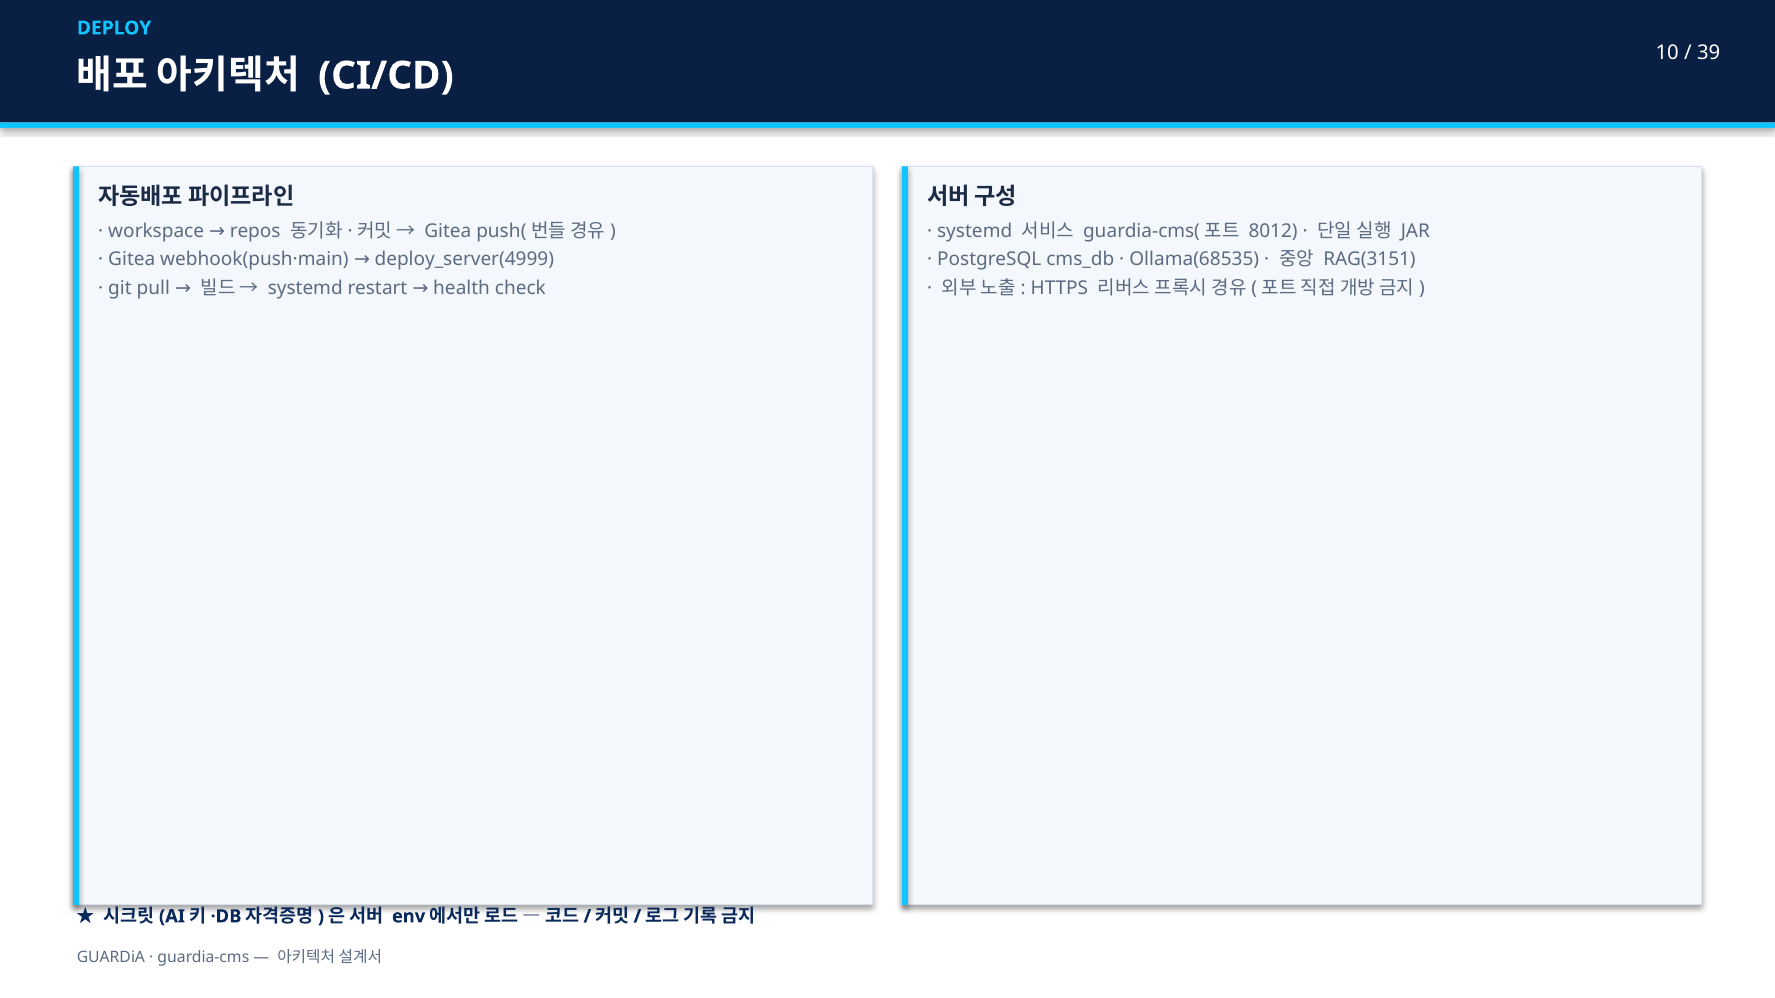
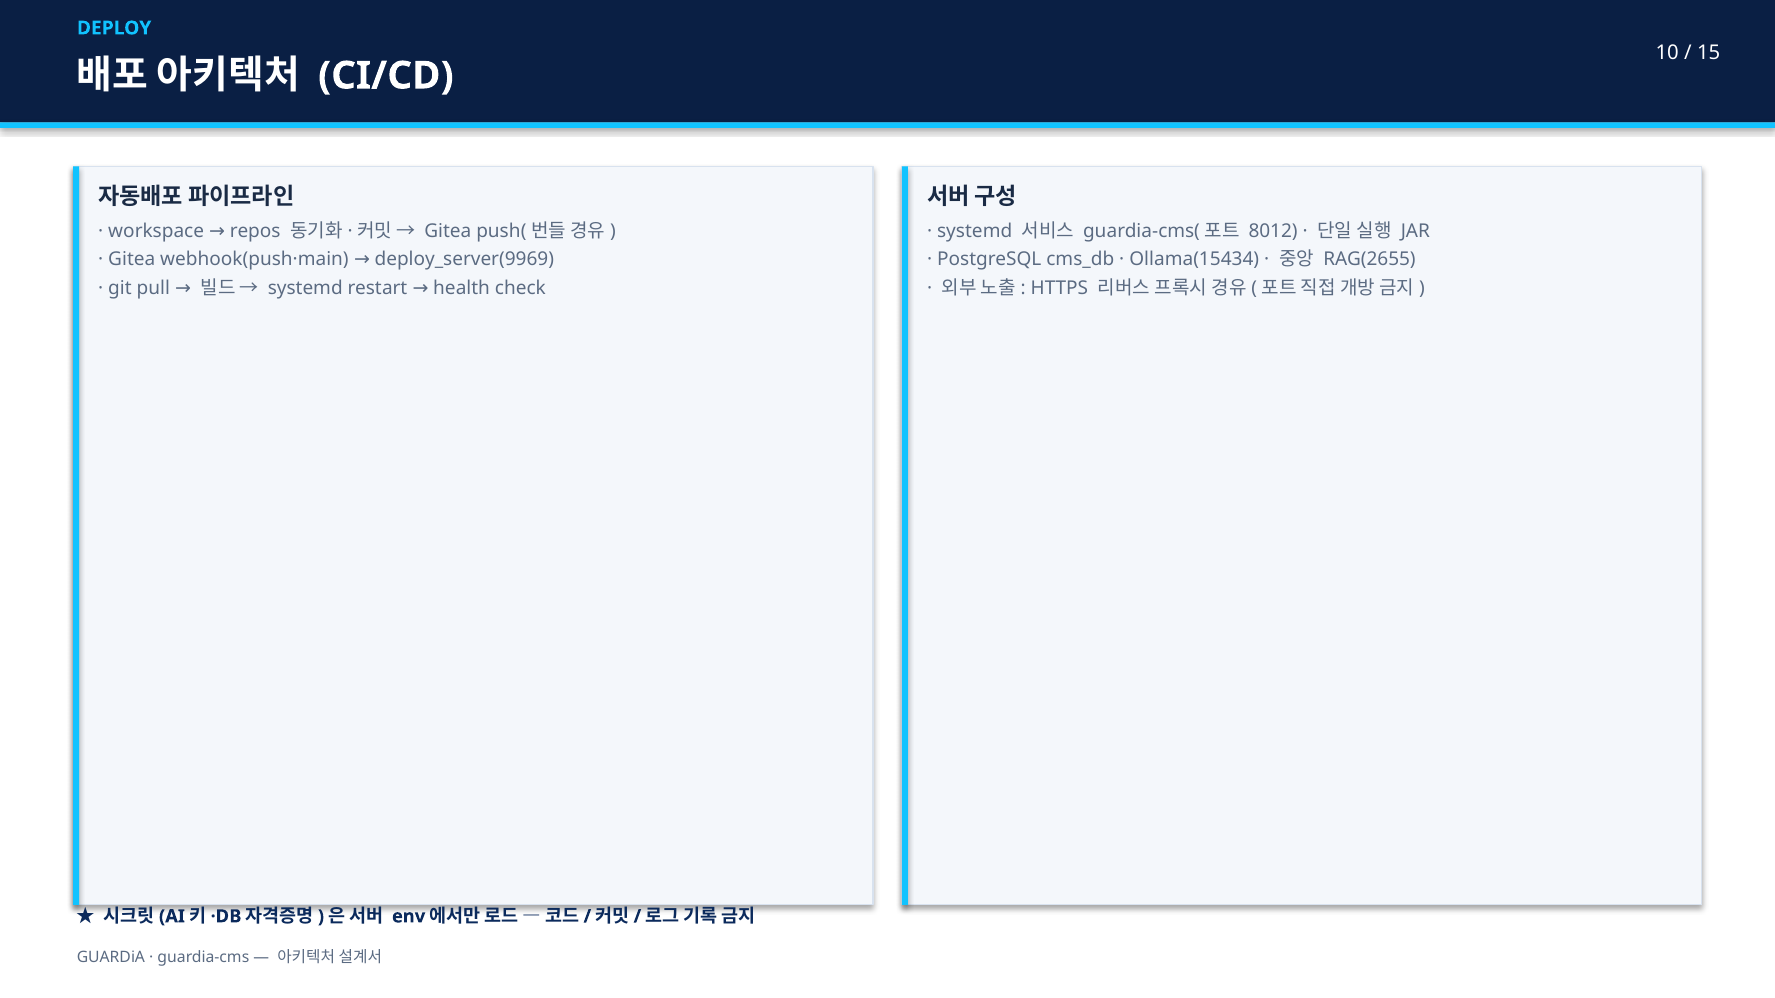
39: 39 -> 15
deploy_server(4999: deploy_server(4999 -> deploy_server(9969
Ollama(68535: Ollama(68535 -> Ollama(15434
RAG(3151: RAG(3151 -> RAG(2655
